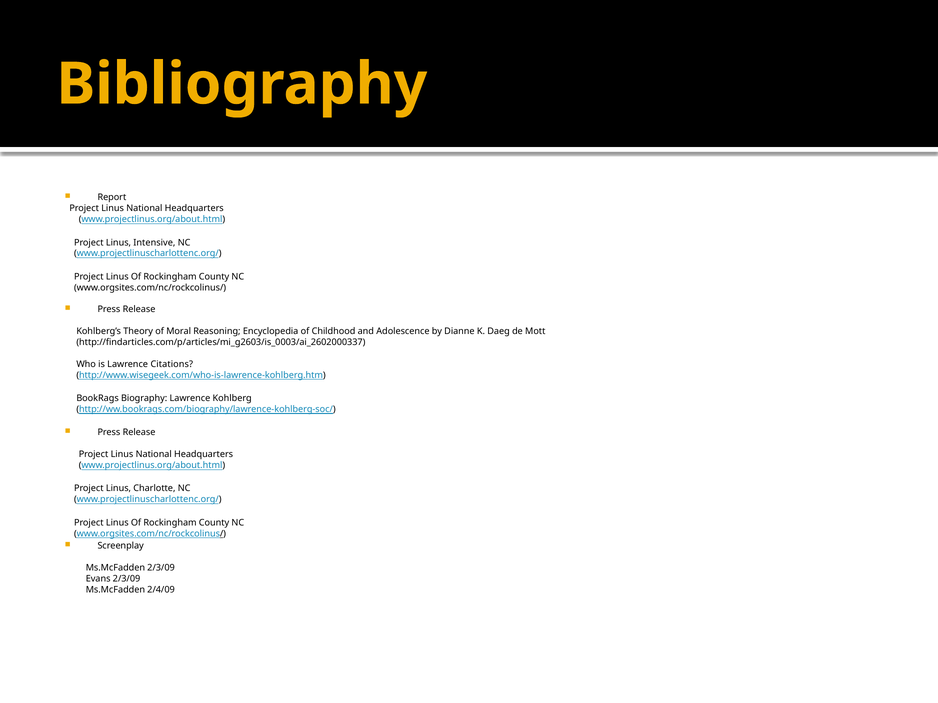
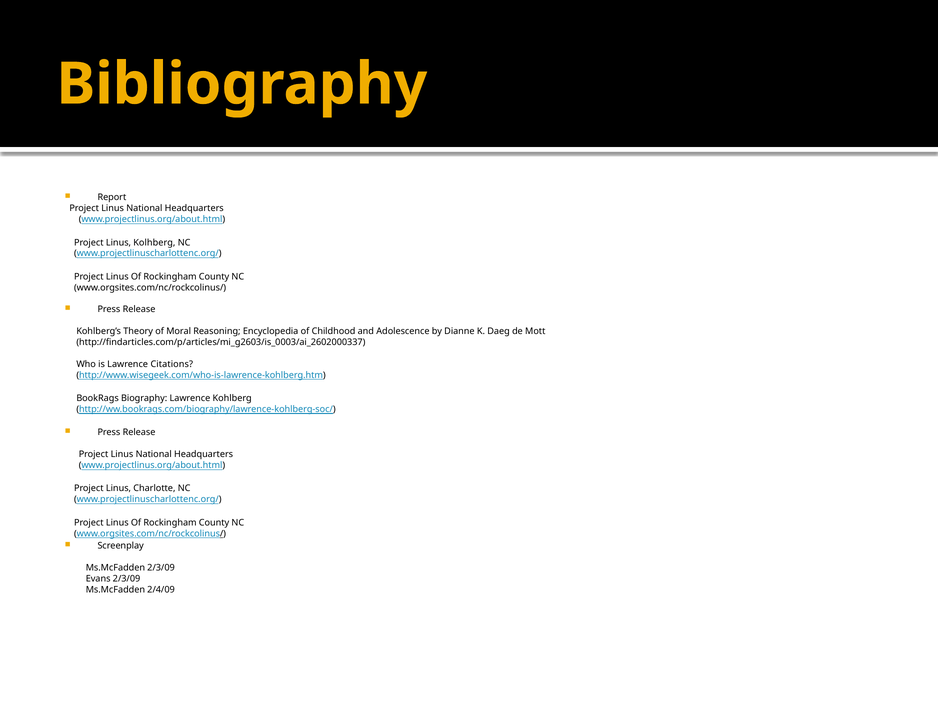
Intensive: Intensive -> Kolhberg
